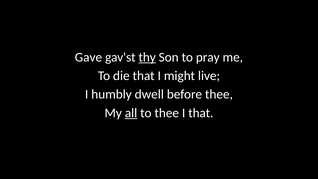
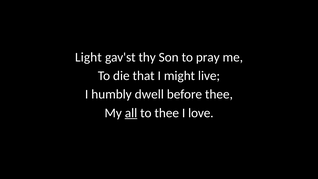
Gave: Gave -> Light
thy underline: present -> none
I that: that -> love
